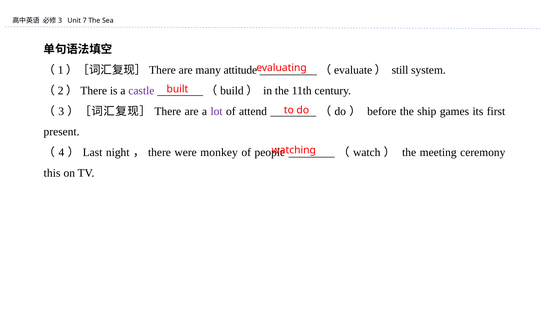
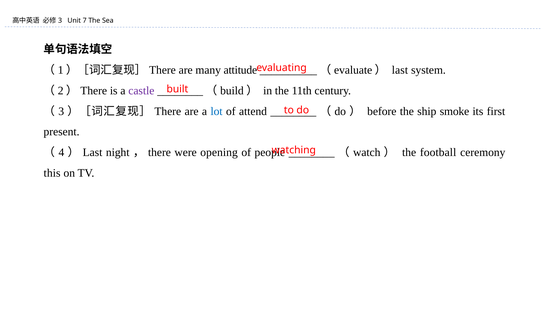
still at (400, 70): still -> last
lot colour: purple -> blue
games: games -> smoke
monkey: monkey -> opening
meeting: meeting -> football
